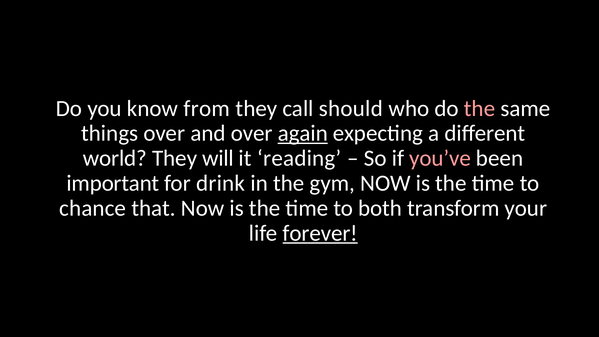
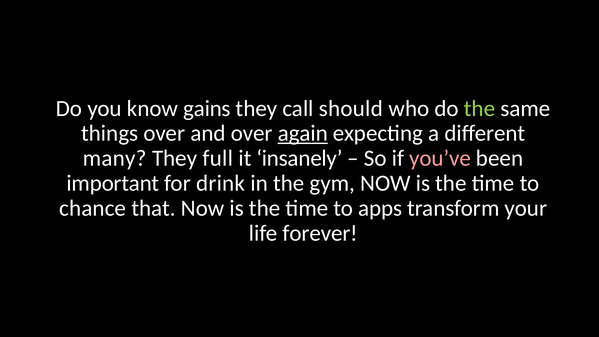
from: from -> gains
the at (480, 108) colour: pink -> light green
world: world -> many
will: will -> full
reading: reading -> insanely
both: both -> apps
forever underline: present -> none
